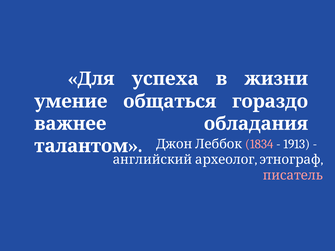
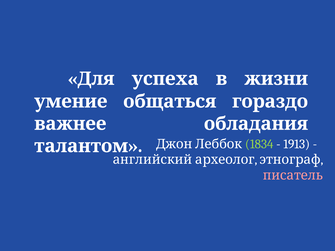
1834 colour: pink -> light green
